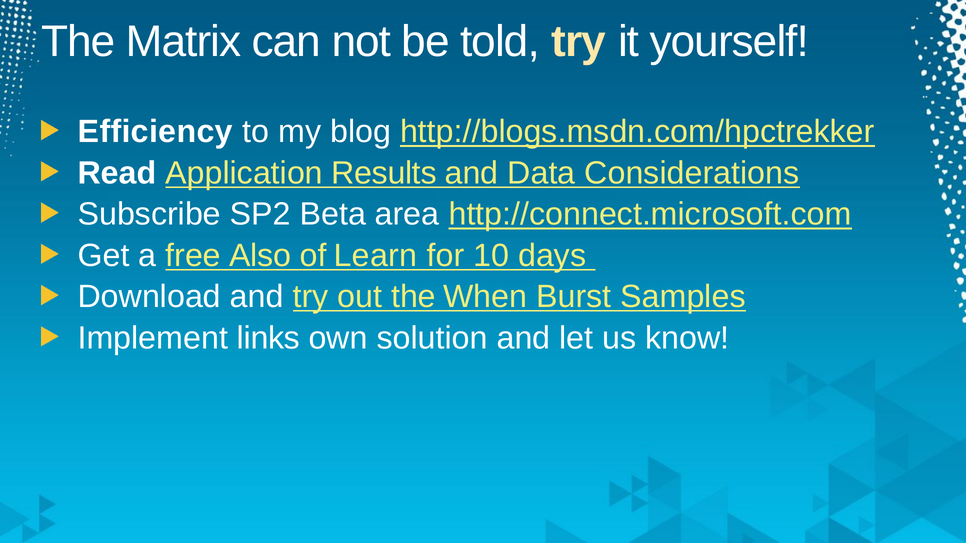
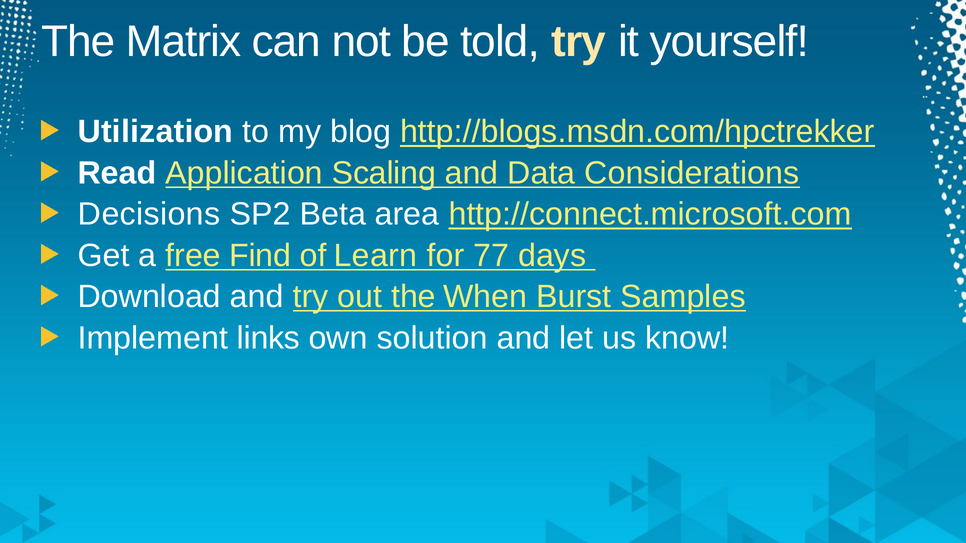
Efficiency: Efficiency -> Utilization
Results: Results -> Scaling
Subscribe: Subscribe -> Decisions
Also: Also -> Find
10: 10 -> 77
